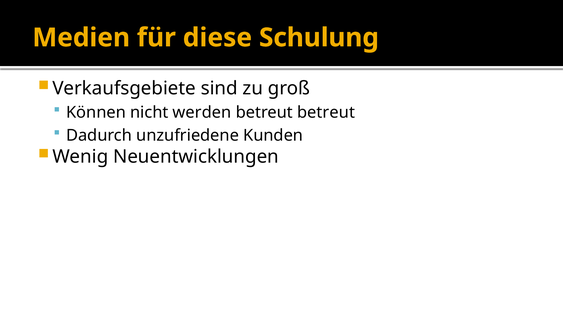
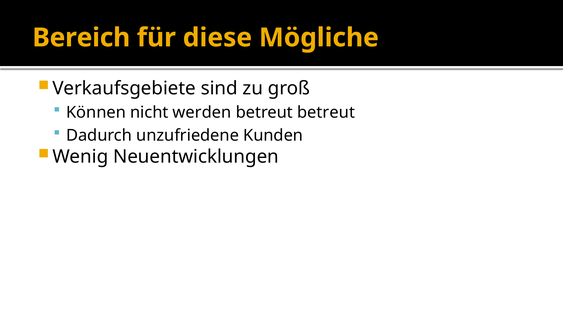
Medien: Medien -> Bereich
Schulung: Schulung -> Mögliche
